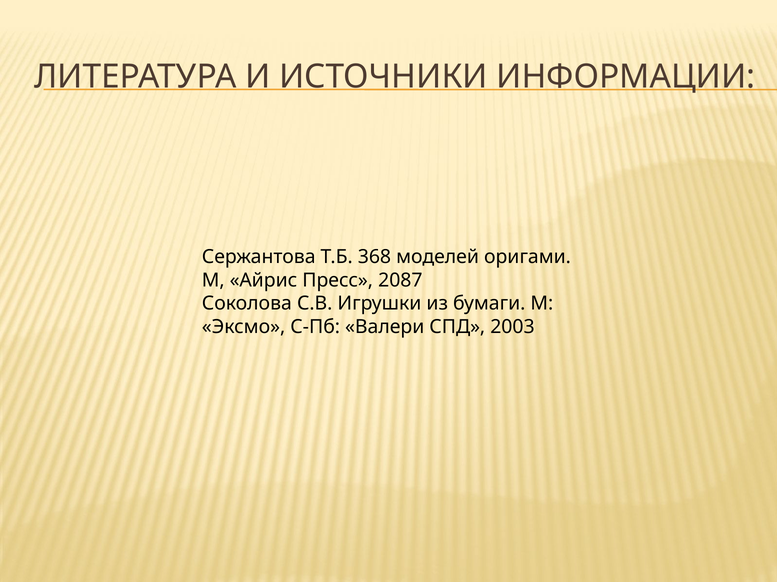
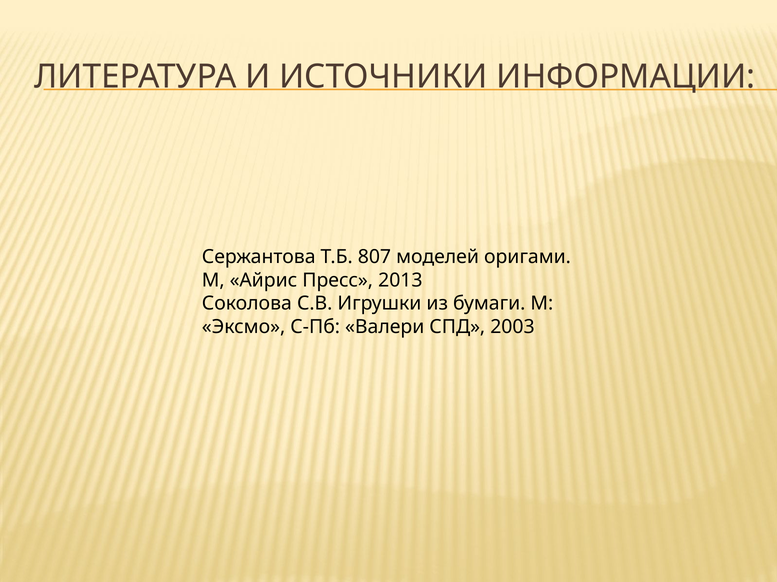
368: 368 -> 807
2087: 2087 -> 2013
